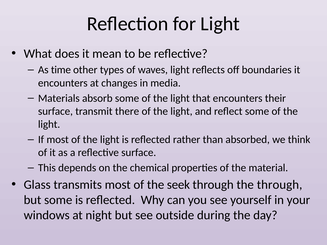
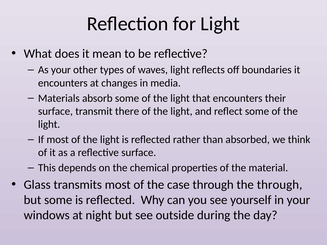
As time: time -> your
seek: seek -> case
